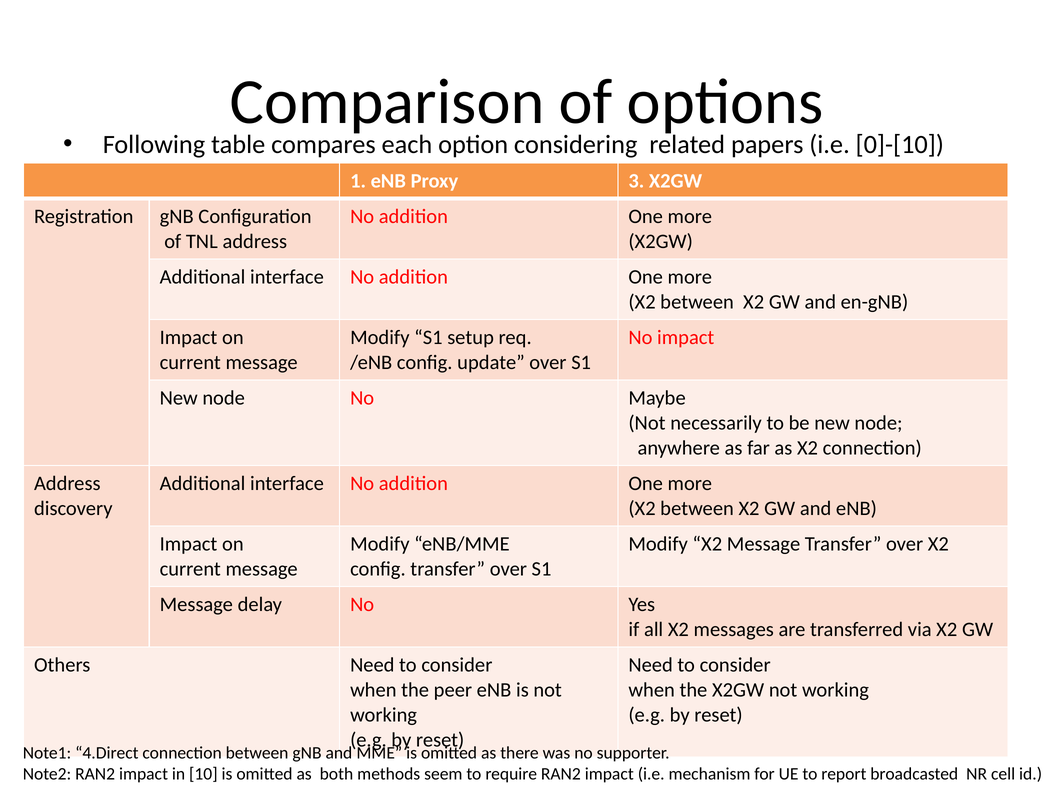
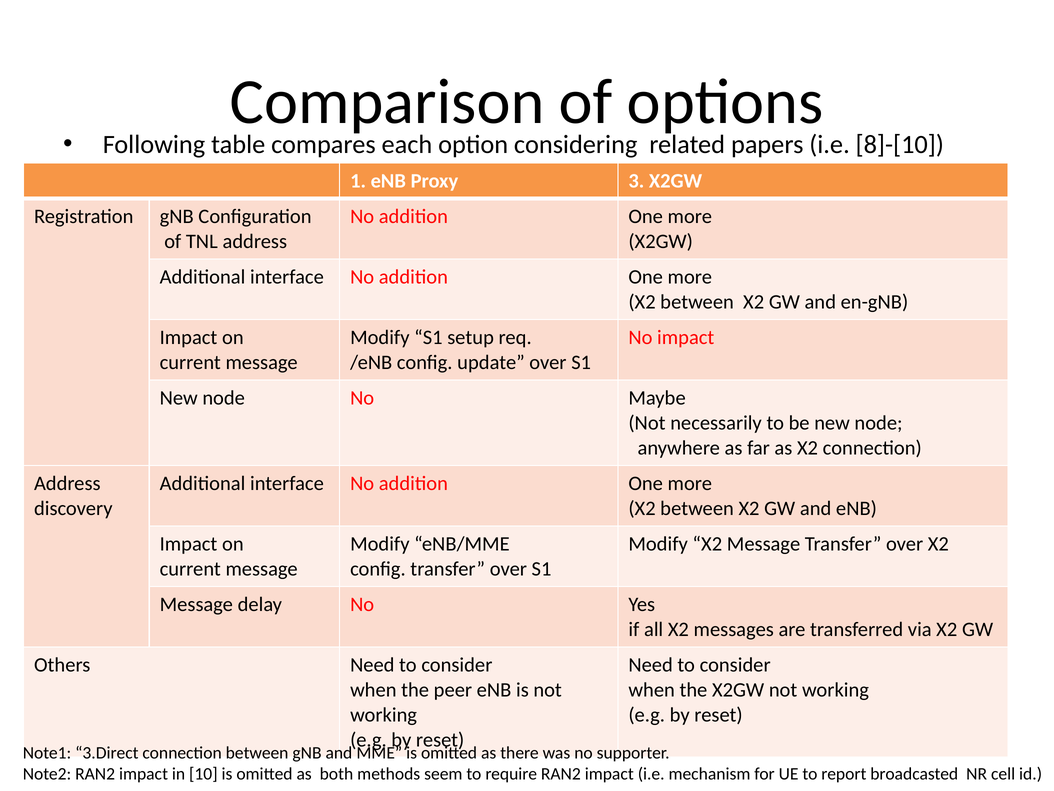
0]-[10: 0]-[10 -> 8]-[10
4.Direct: 4.Direct -> 3.Direct
